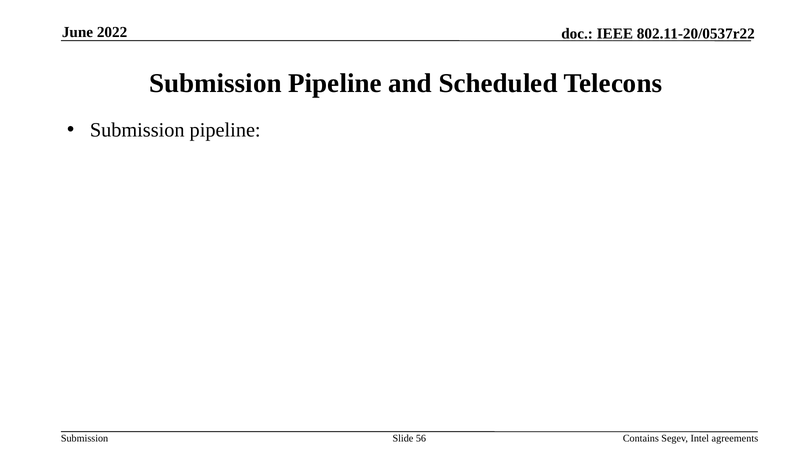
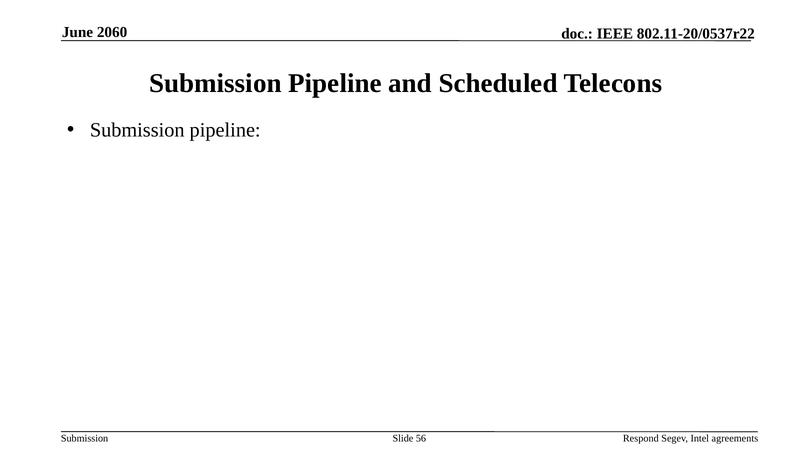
2022: 2022 -> 2060
Contains: Contains -> Respond
